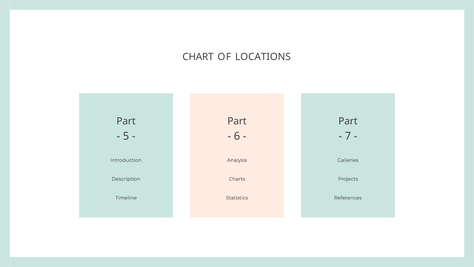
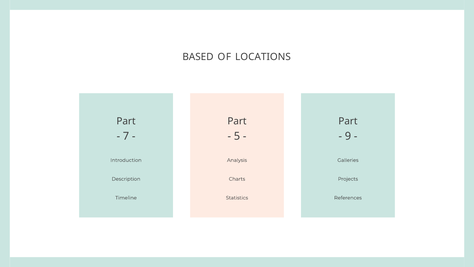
CHART: CHART -> BASED
5: 5 -> 7
6: 6 -> 5
7: 7 -> 9
